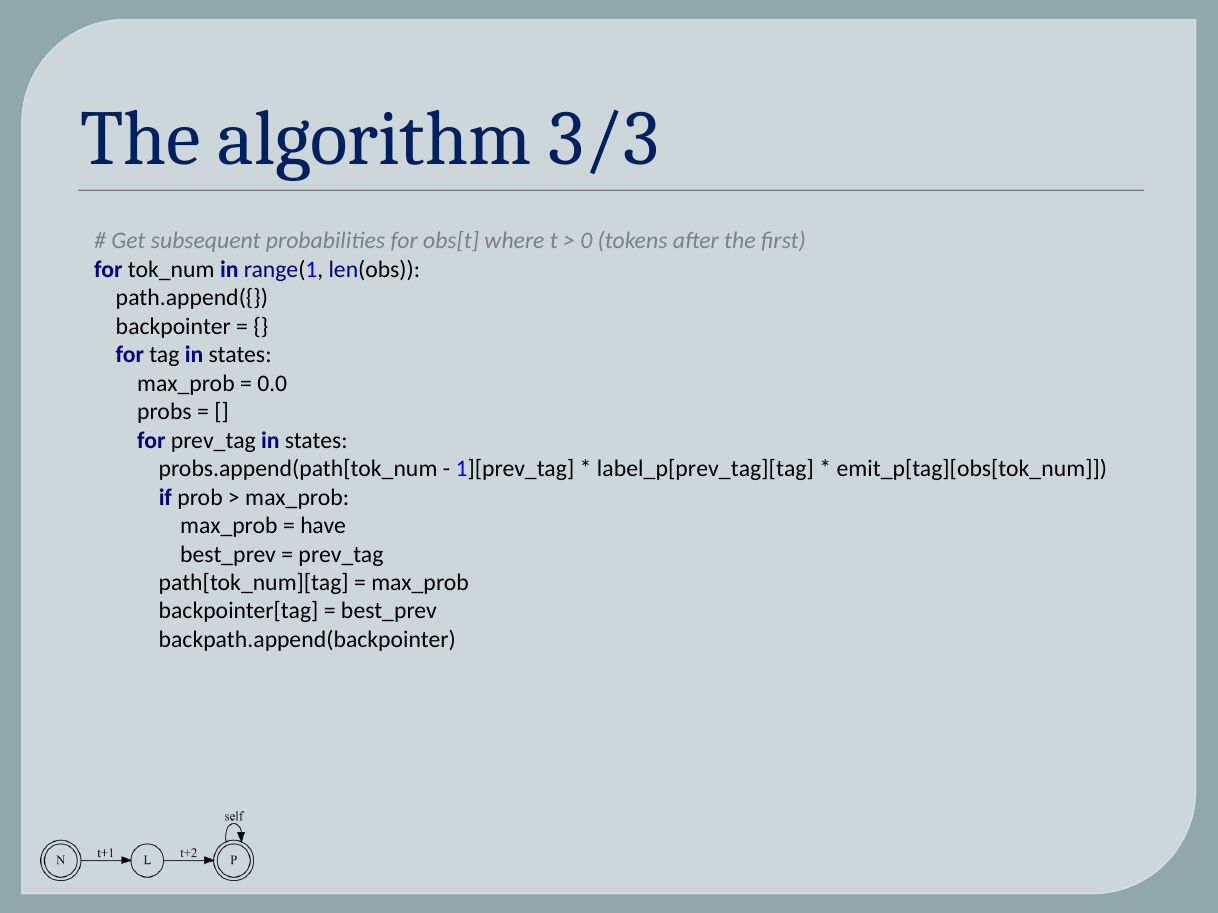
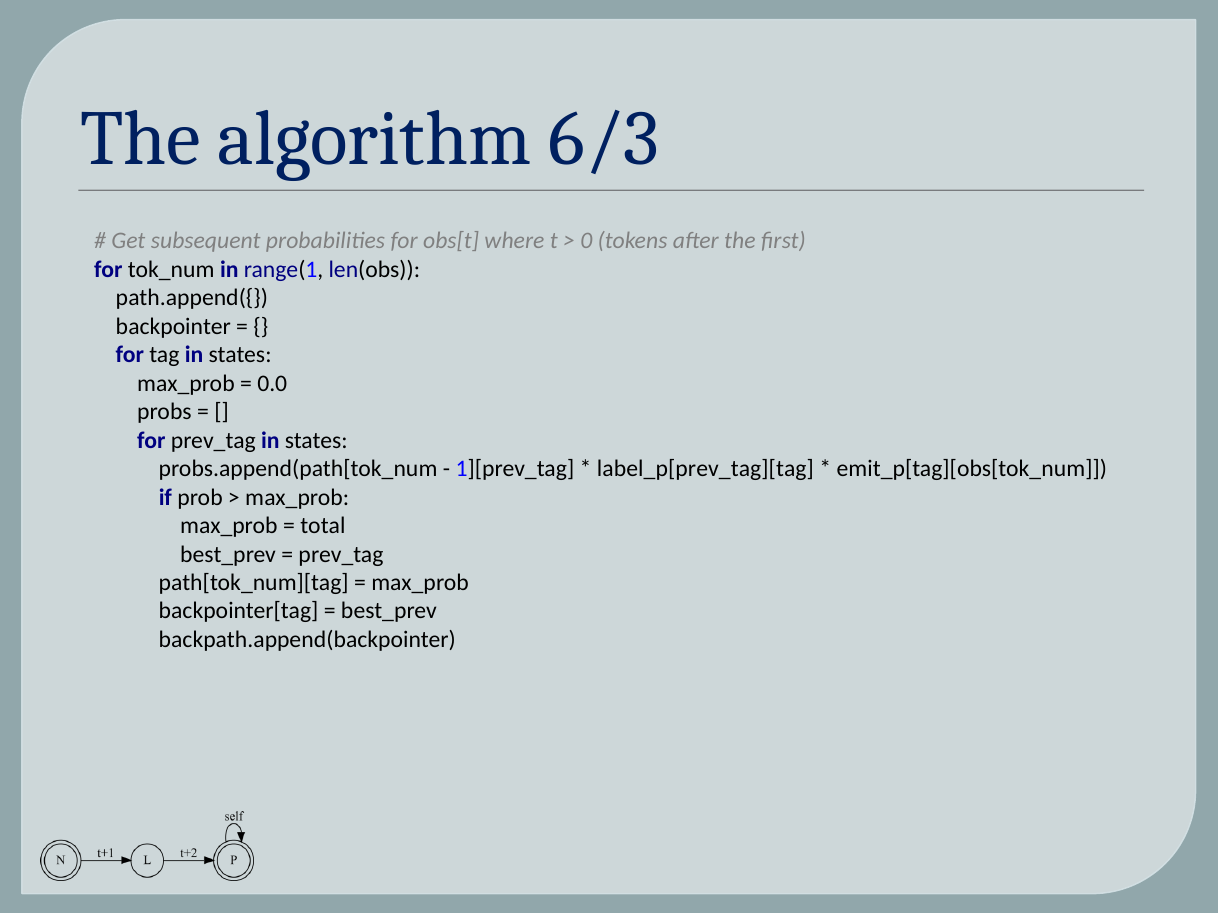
3/3: 3/3 -> 6/3
have: have -> total
